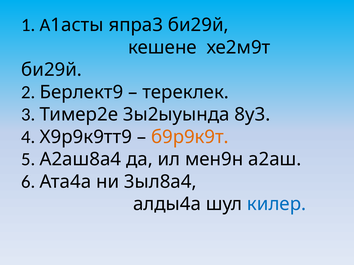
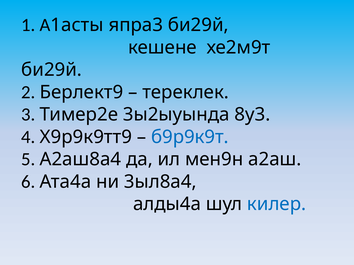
б9р9к9т colour: orange -> blue
